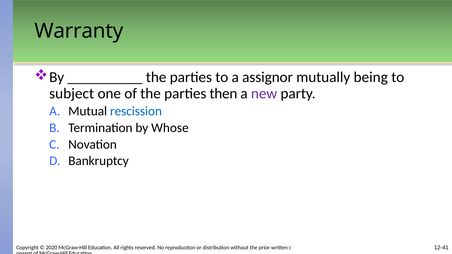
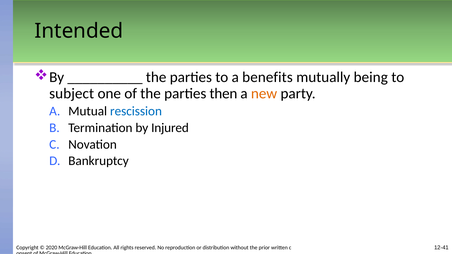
Warranty: Warranty -> Intended
assignor: assignor -> benefits
new colour: purple -> orange
Whose: Whose -> Injured
